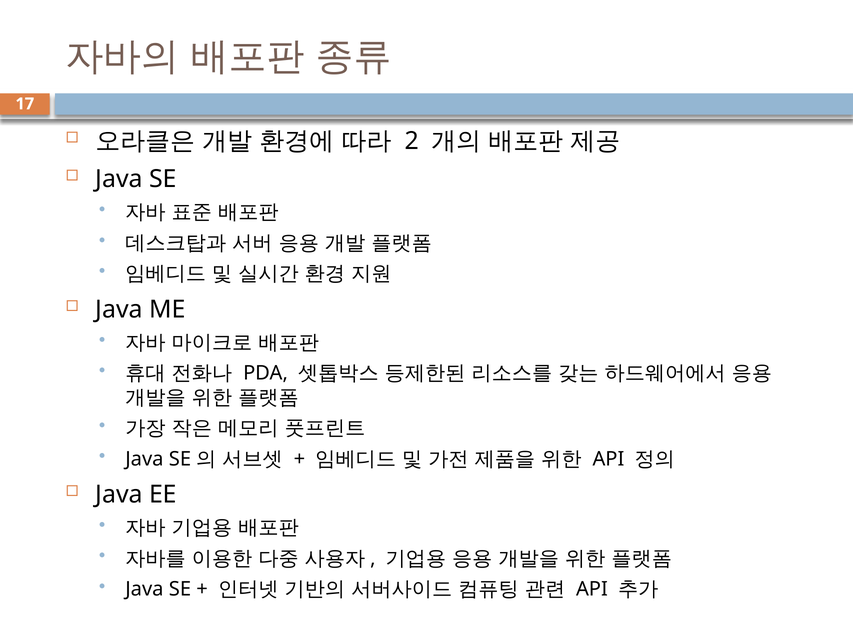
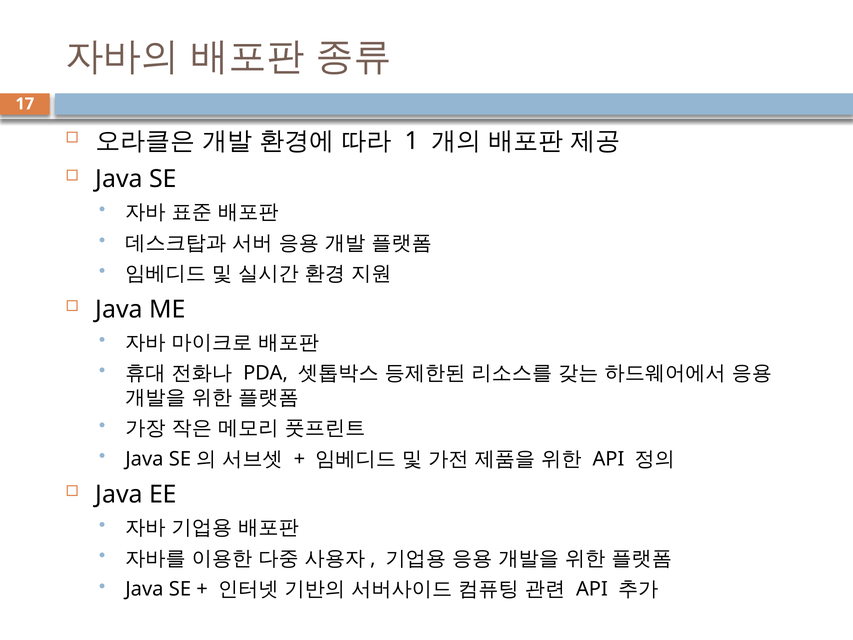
2: 2 -> 1
